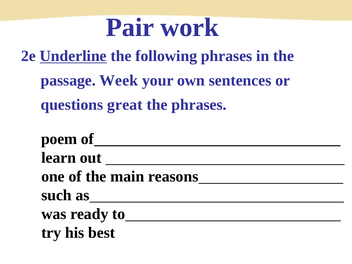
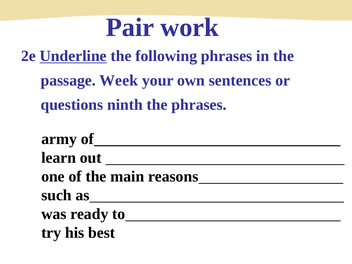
great: great -> ninth
poem: poem -> army
